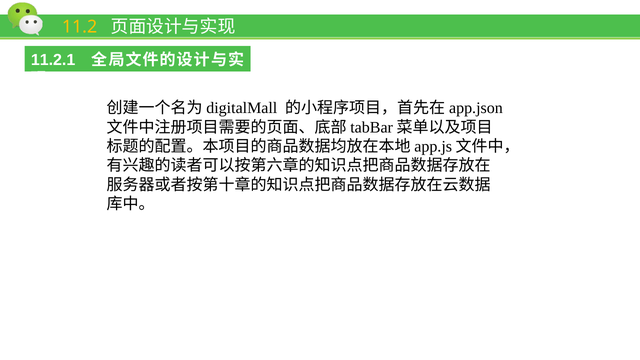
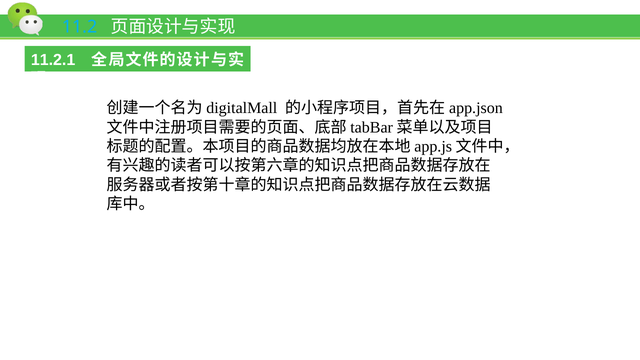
11.2 colour: yellow -> light blue
